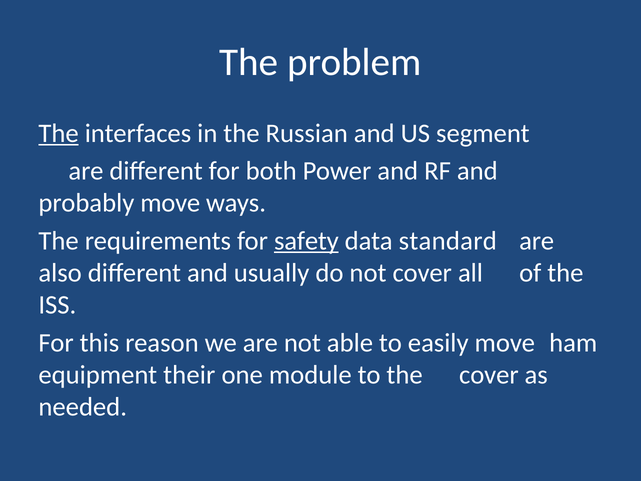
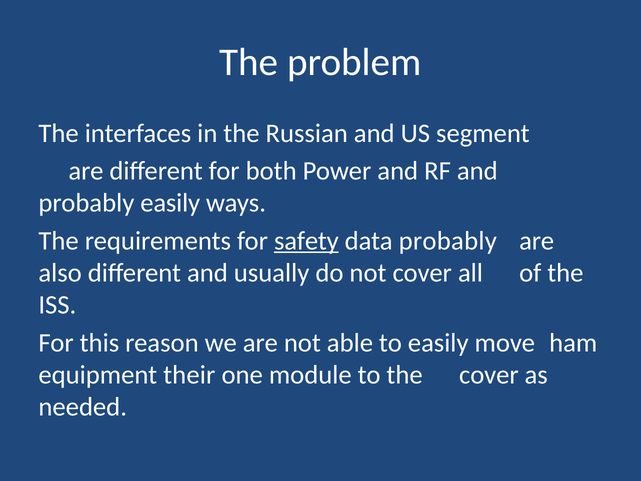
The at (59, 133) underline: present -> none
probably move: move -> easily
data standard: standard -> probably
